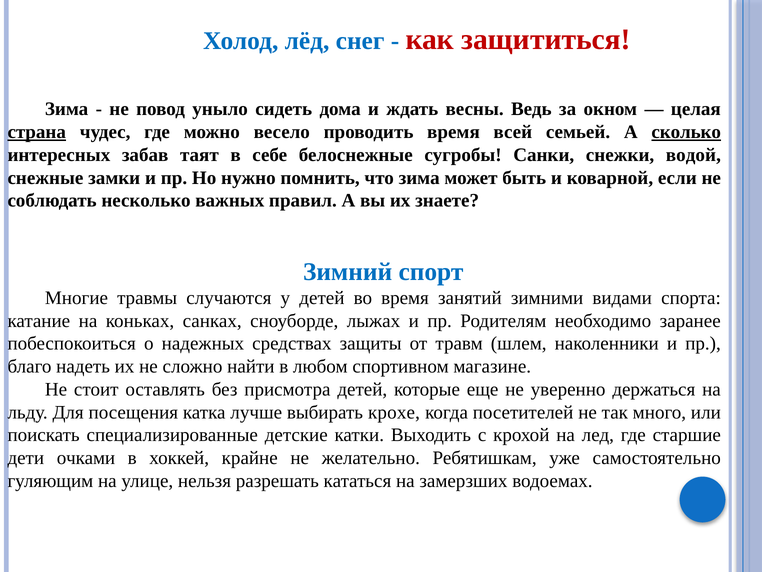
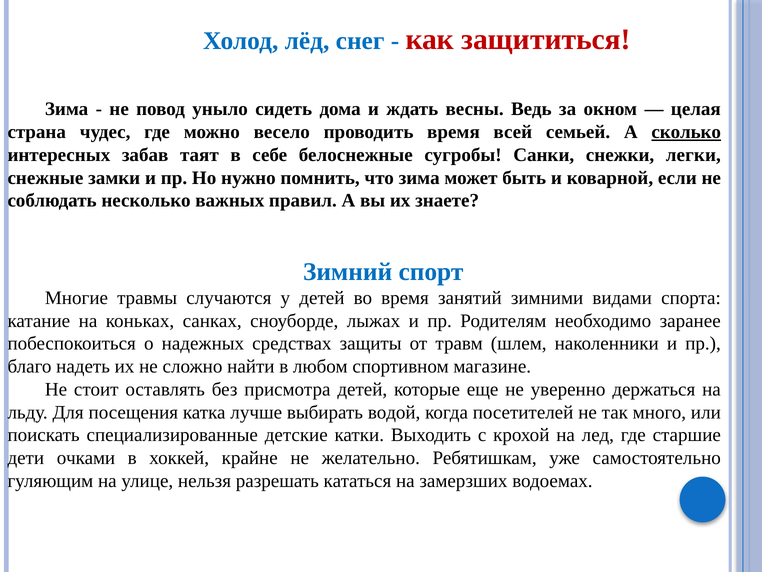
страна underline: present -> none
водой: водой -> легки
крохе: крохе -> водой
